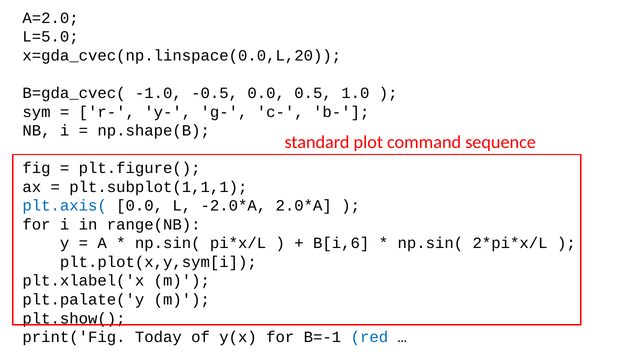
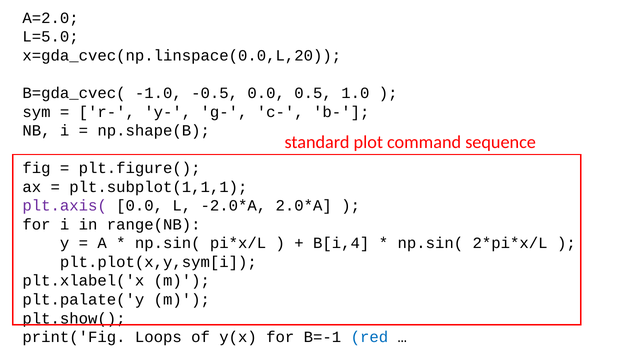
plt.axis( colour: blue -> purple
B[i,6: B[i,6 -> B[i,4
Today: Today -> Loops
